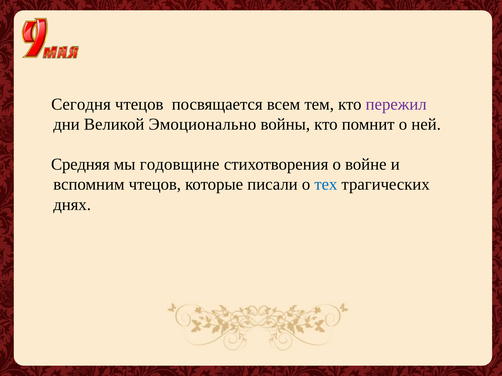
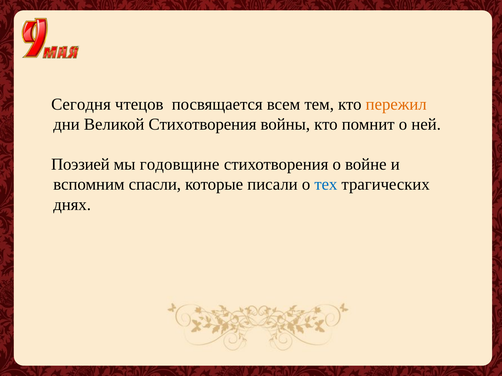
пережил colour: purple -> orange
Великой Эмоционально: Эмоционально -> Стихотворения
Средняя: Средняя -> Поэзией
вспомним чтецов: чтецов -> спасли
